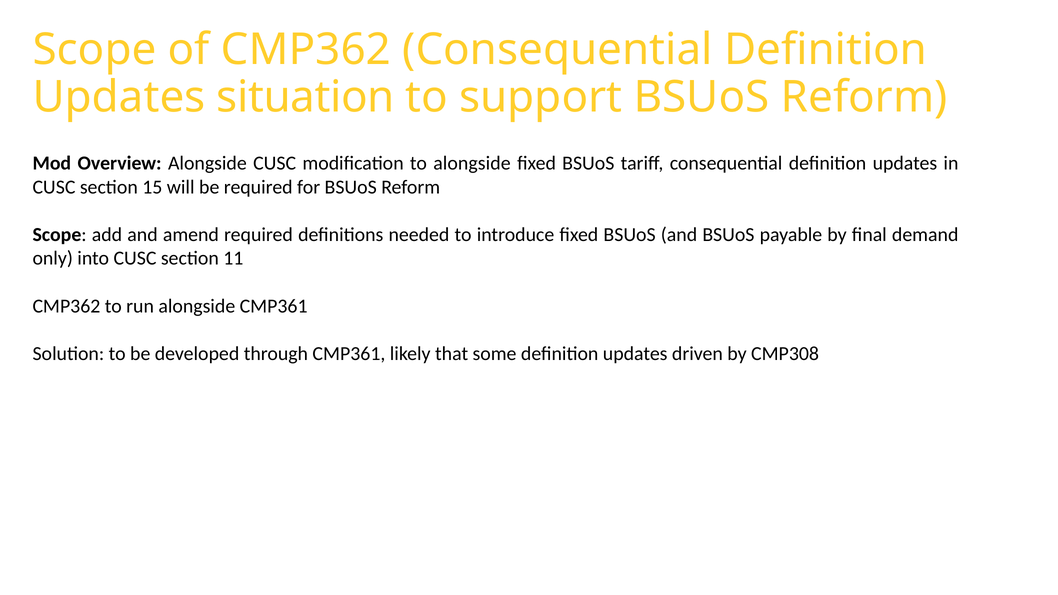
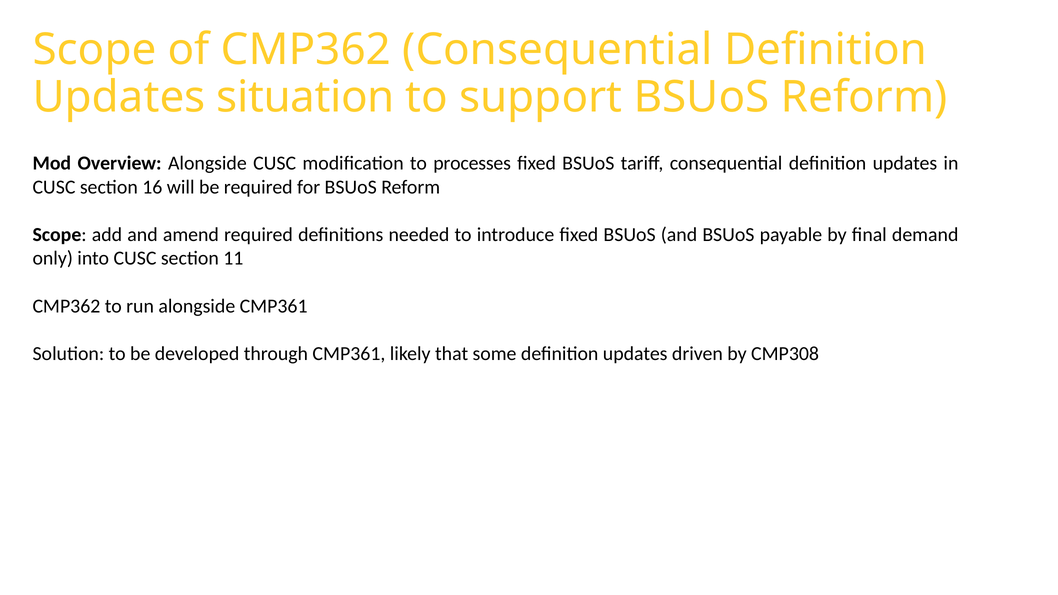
to alongside: alongside -> processes
15: 15 -> 16
